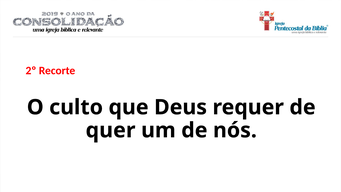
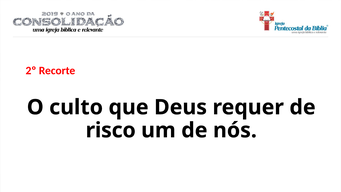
quer: quer -> risco
